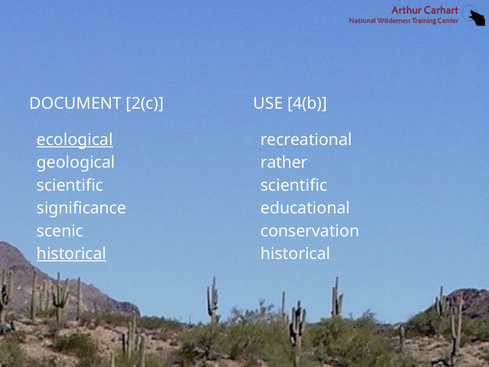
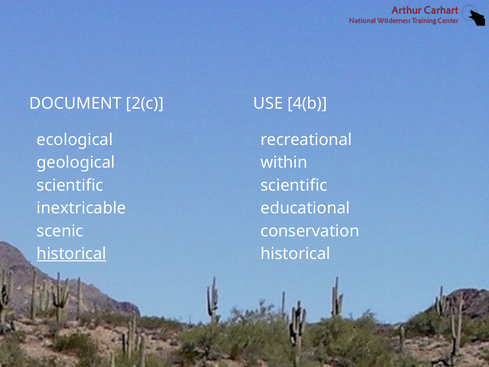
ecological underline: present -> none
rather: rather -> within
significance: significance -> inextricable
